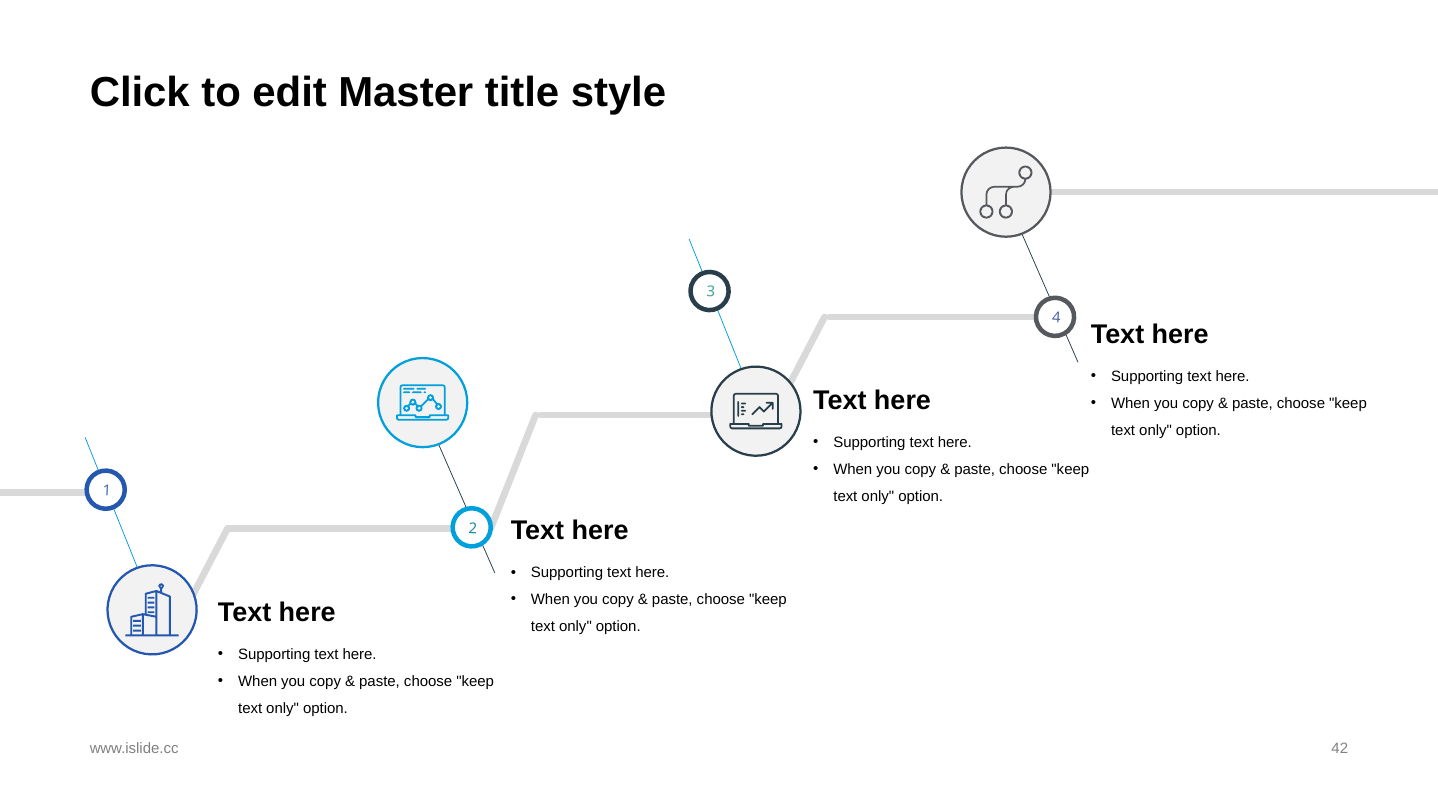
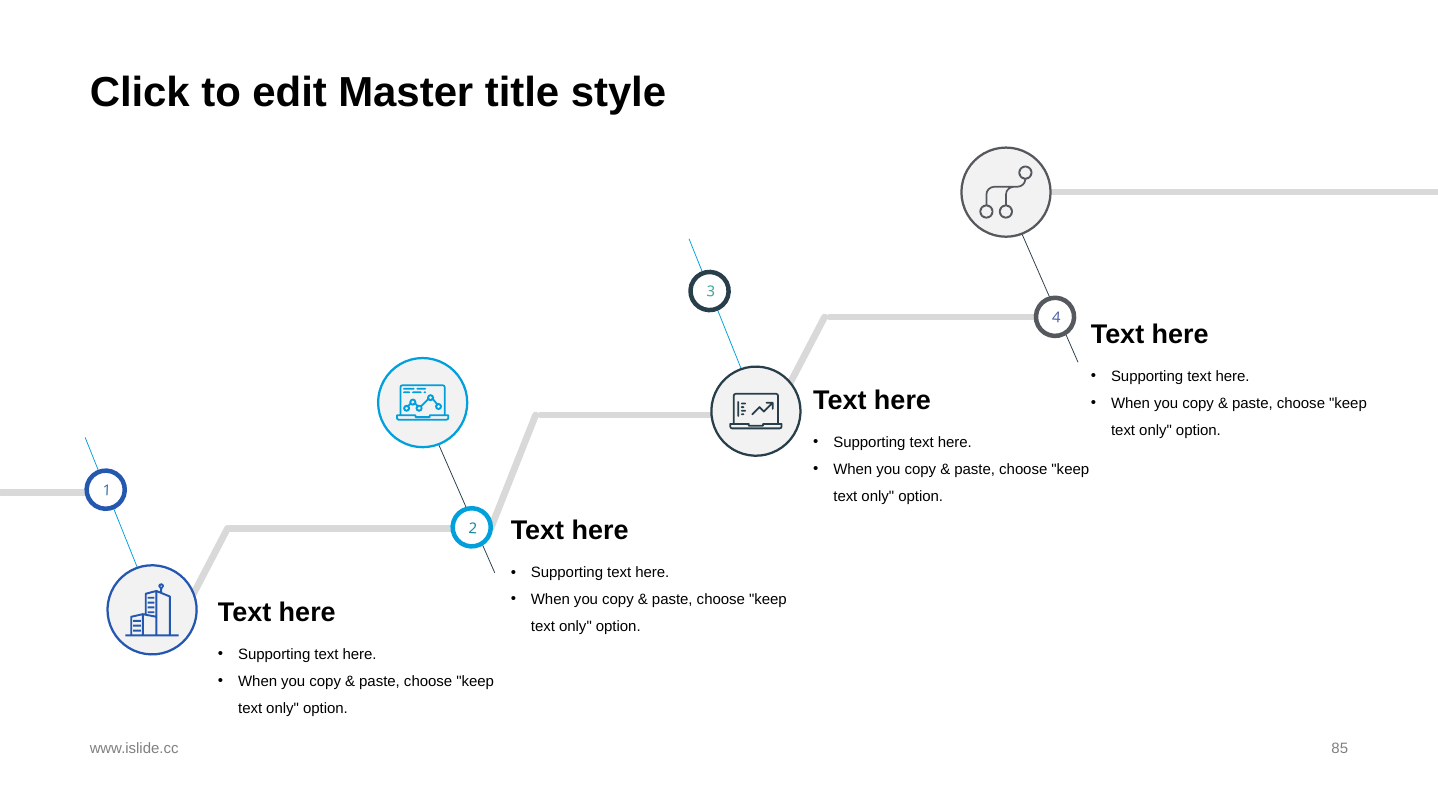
42: 42 -> 85
